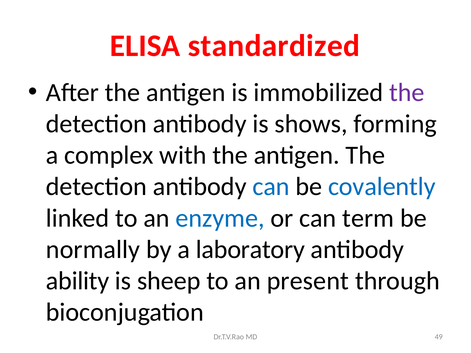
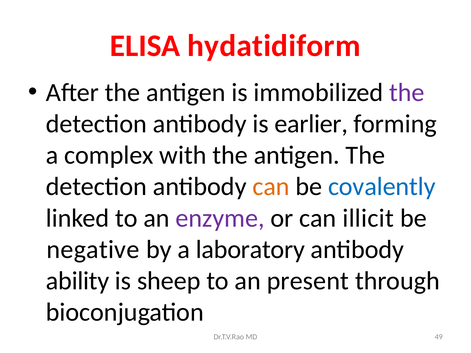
standardized: standardized -> hydatidiform
shows: shows -> earlier
can at (271, 187) colour: blue -> orange
enzyme colour: blue -> purple
term: term -> illicit
normally: normally -> negative
